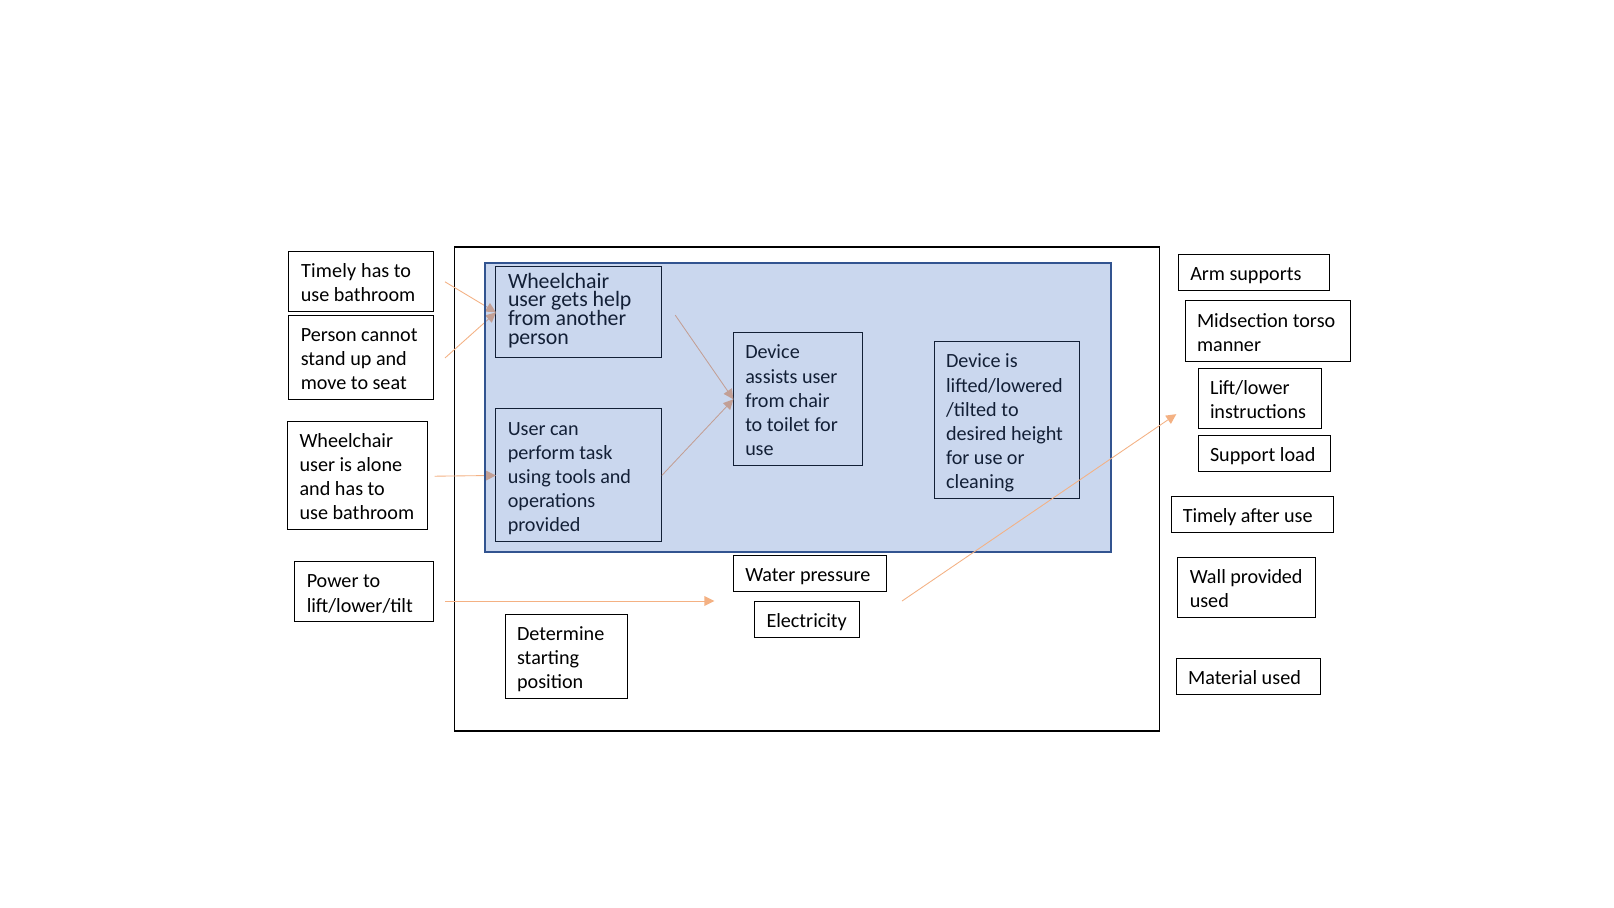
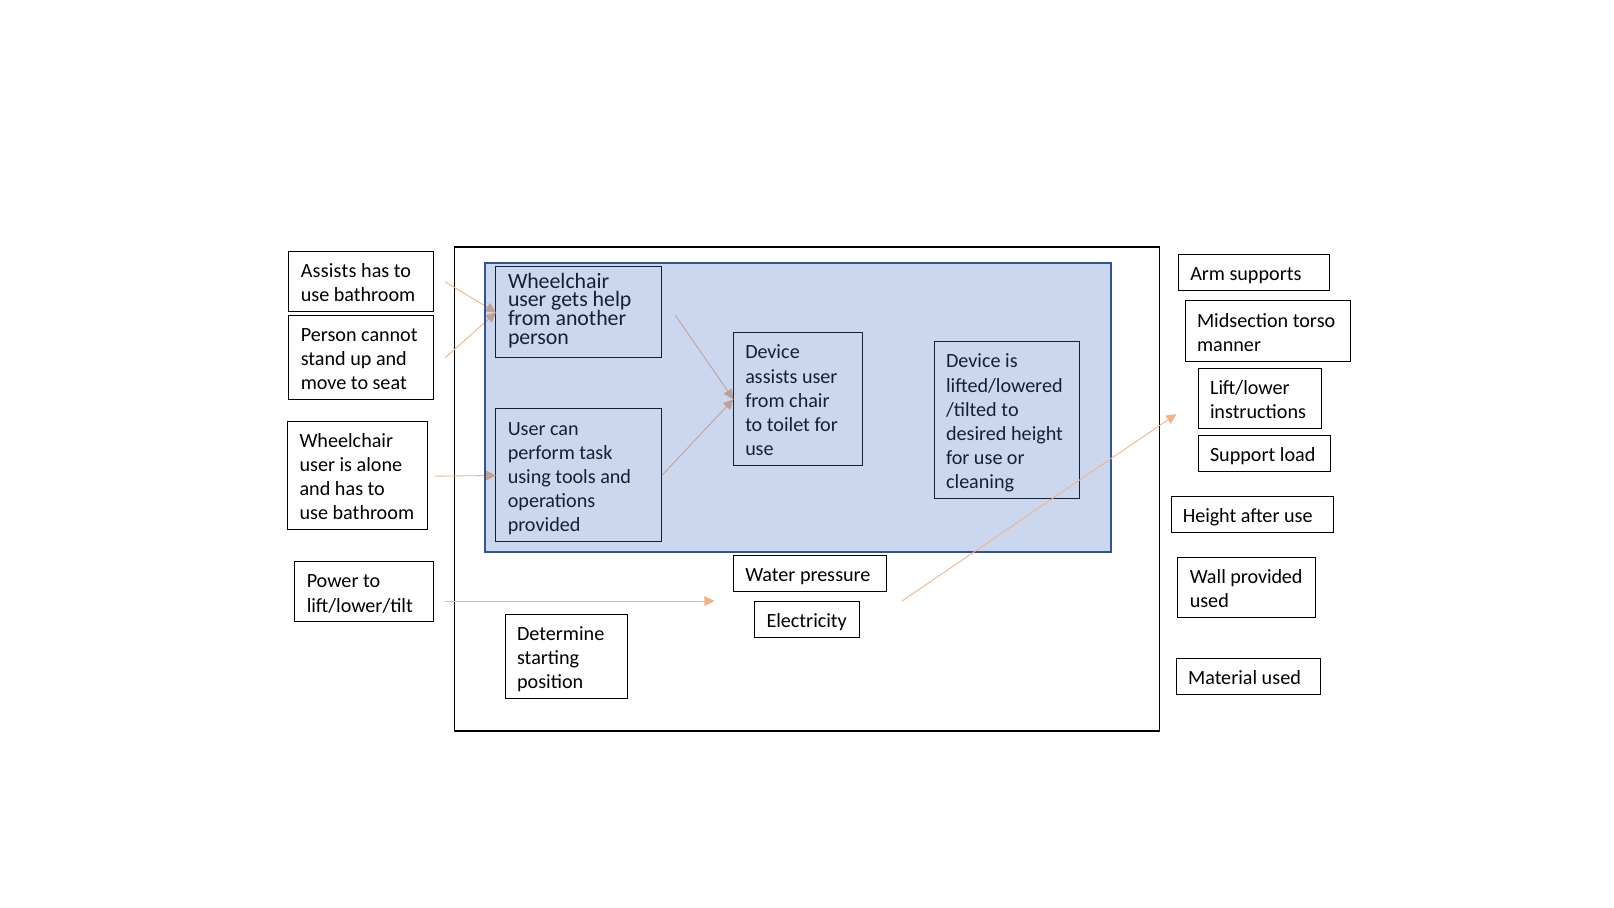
Timely at (329, 271): Timely -> Assists
Timely at (1210, 516): Timely -> Height
